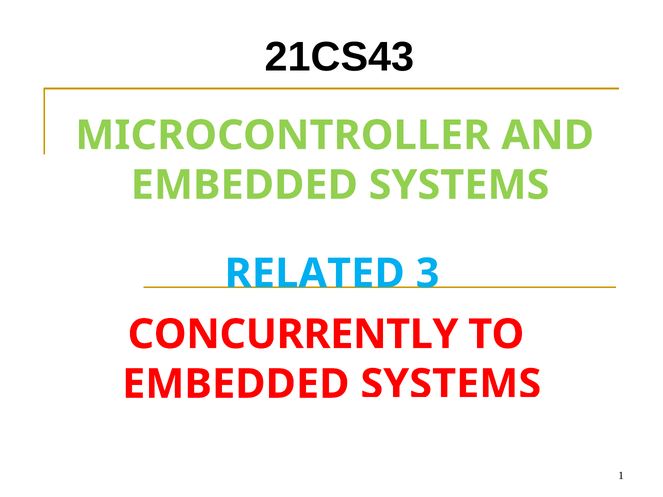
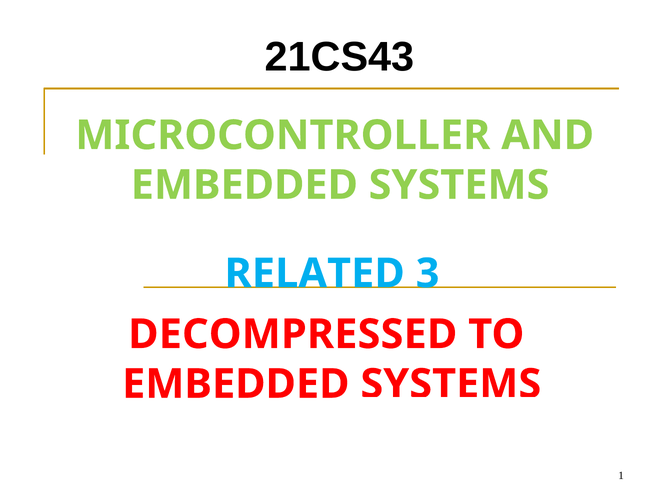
CONCURRENTLY: CONCURRENTLY -> DECOMPRESSED
